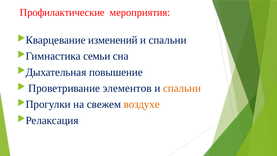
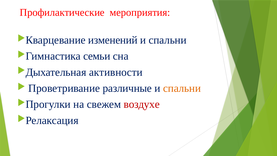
повышение: повышение -> активности
элементов: элементов -> различные
воздухе colour: orange -> red
